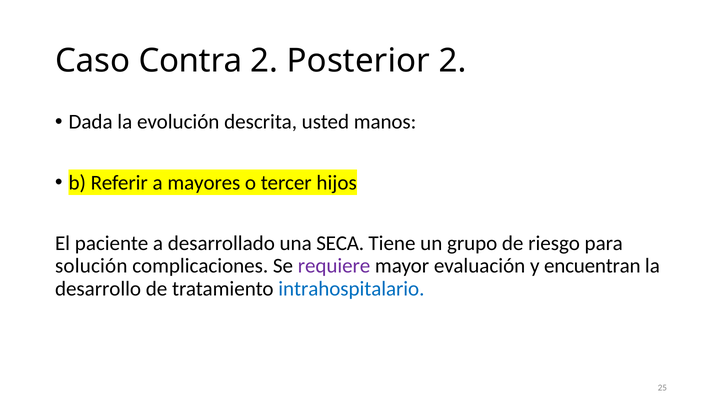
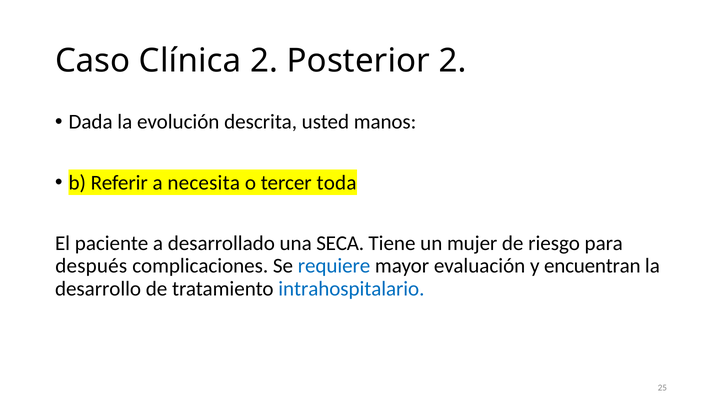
Contra: Contra -> Clínica
mayores: mayores -> necesita
hijos: hijos -> toda
grupo: grupo -> mujer
solución: solución -> después
requiere colour: purple -> blue
